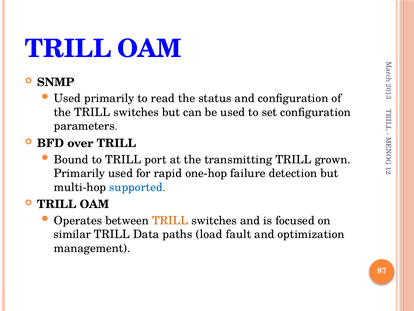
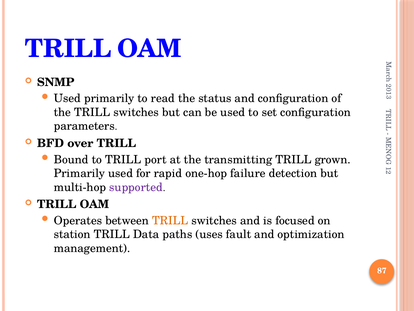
supported colour: blue -> purple
similar: similar -> station
load: load -> uses
